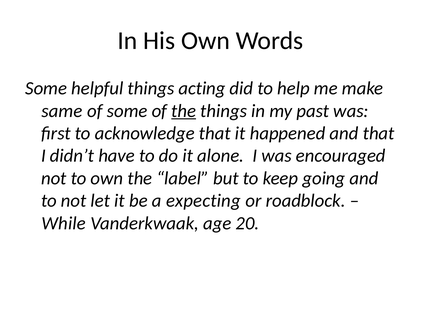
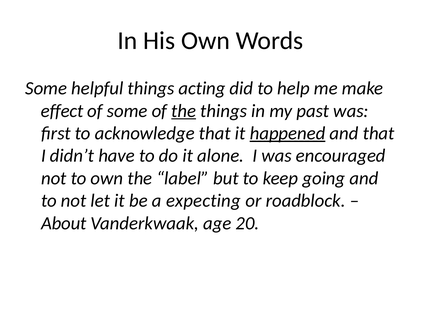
same: same -> effect
happened underline: none -> present
While: While -> About
